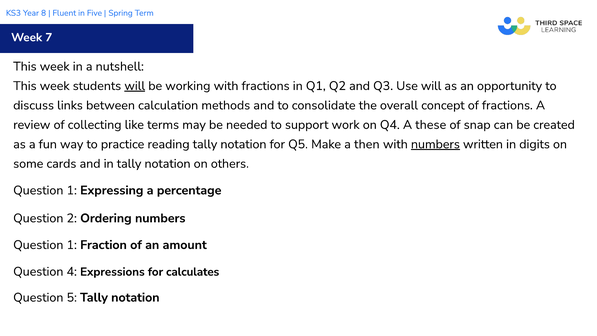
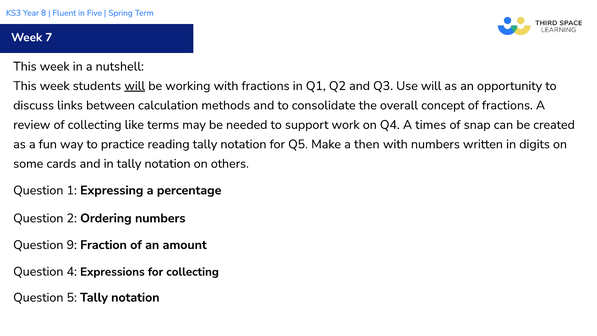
these: these -> times
numbers at (435, 144) underline: present -> none
1 at (72, 245): 1 -> 9
for calculates: calculates -> collecting
